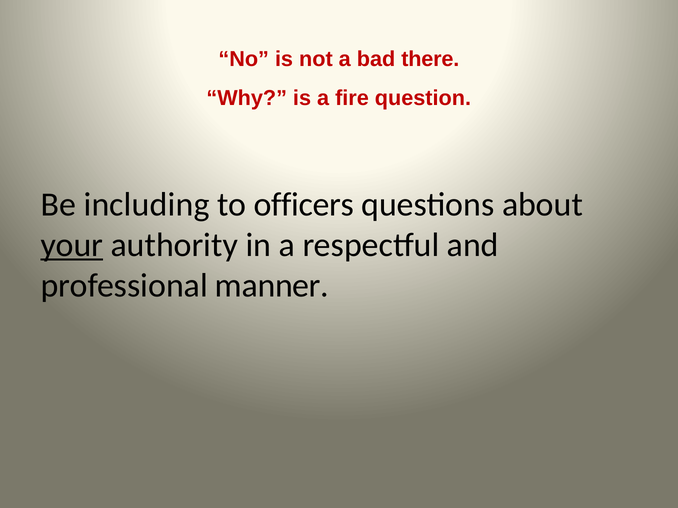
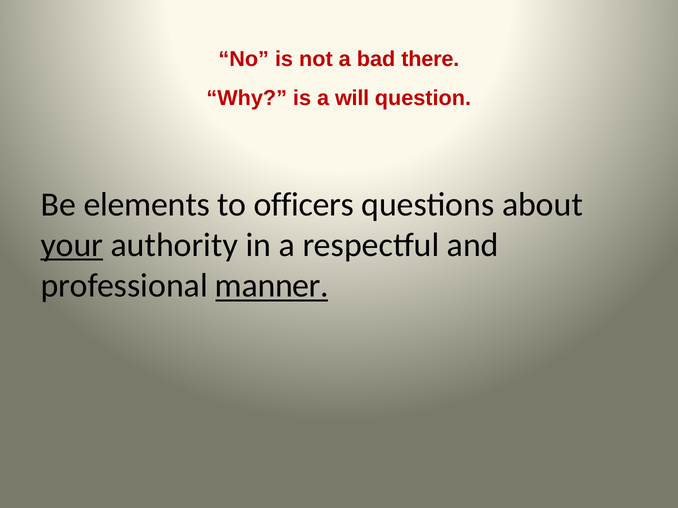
fire: fire -> will
including: including -> elements
manner underline: none -> present
